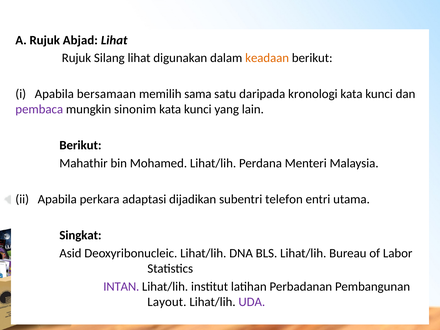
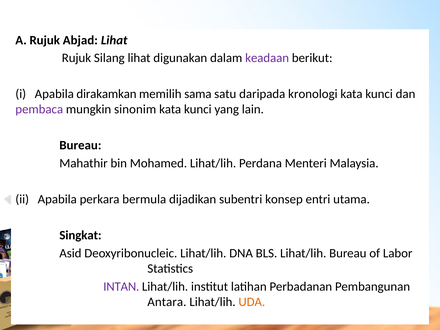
keadaan colour: orange -> purple
bersamaan: bersamaan -> dirakamkan
Berikut at (80, 145): Berikut -> Bureau
adaptasi: adaptasi -> bermula
telefon: telefon -> konsep
Layout: Layout -> Antara
UDA colour: purple -> orange
